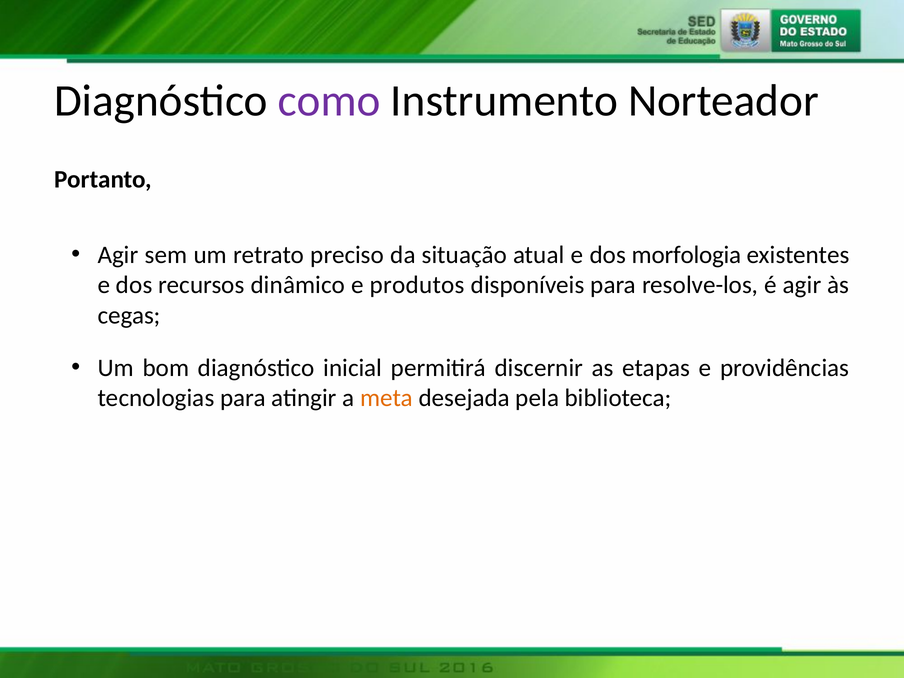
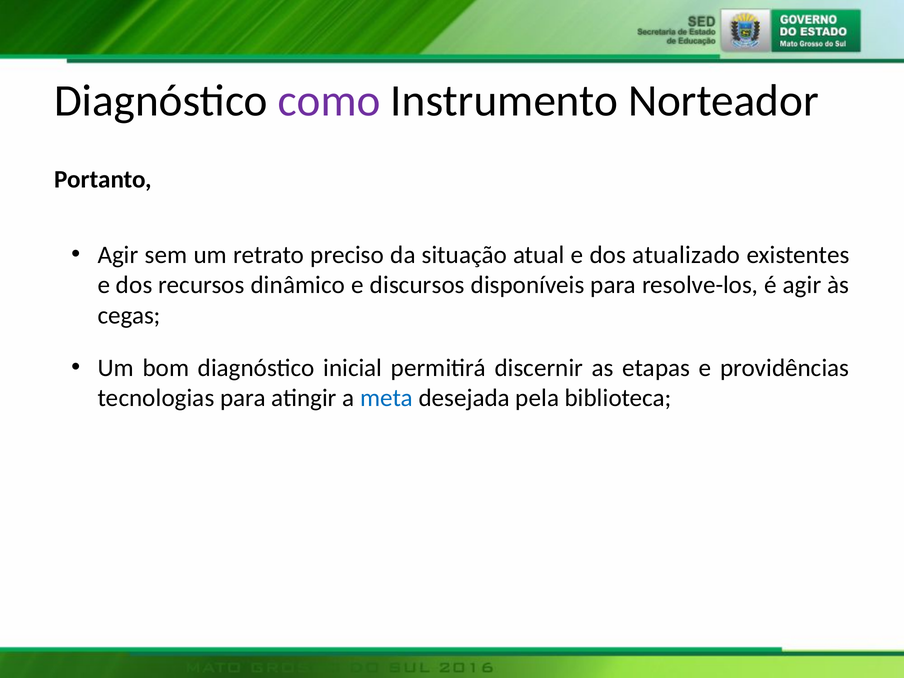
morfologia: morfologia -> atualizado
produtos: produtos -> discursos
meta colour: orange -> blue
